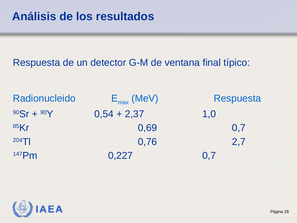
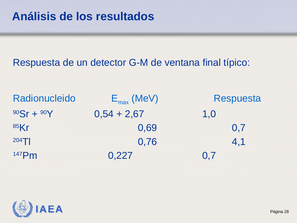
2,37: 2,37 -> 2,67
2,7: 2,7 -> 4,1
